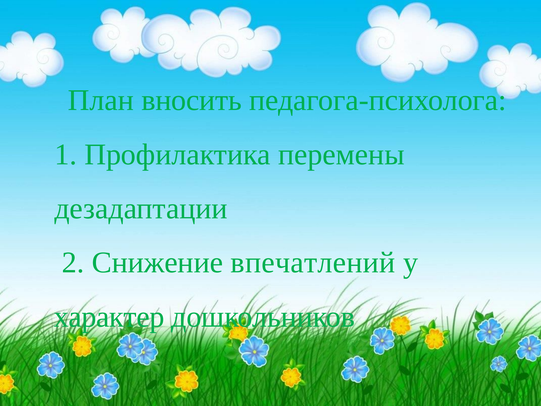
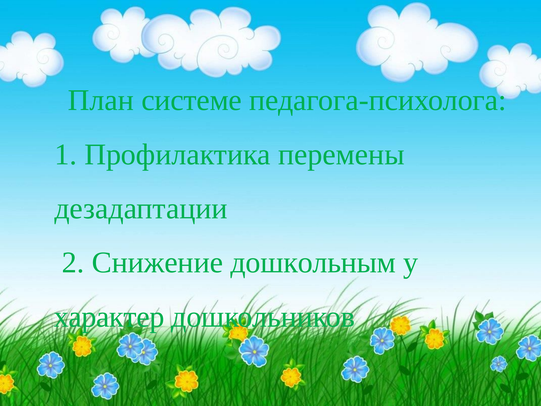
вносить: вносить -> системе
впечатлений: впечатлений -> дошкольным
